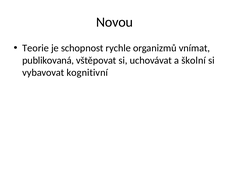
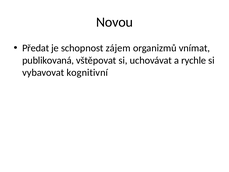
Teorie: Teorie -> Předat
rychle: rychle -> zájem
školní: školní -> rychle
